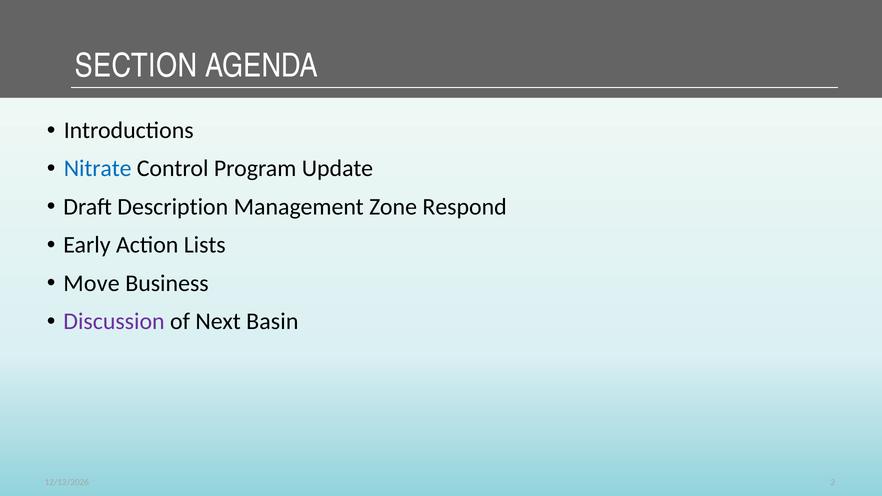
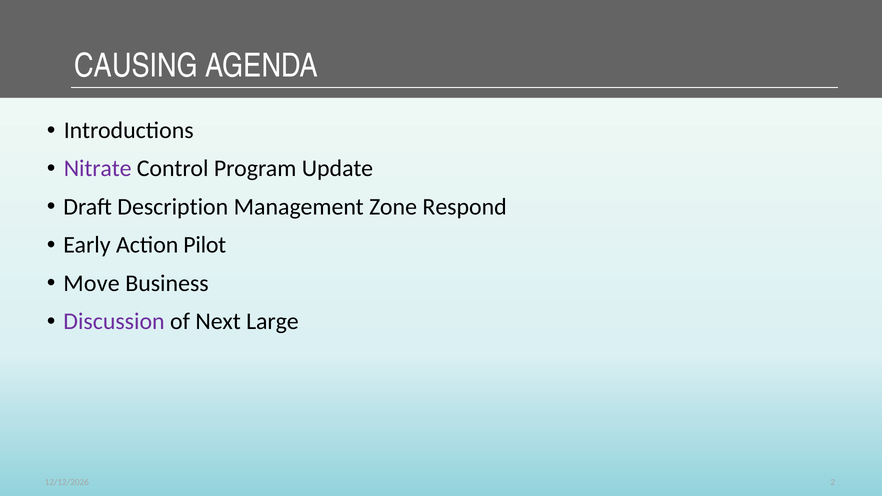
SECTION: SECTION -> CAUSING
Nitrate colour: blue -> purple
Lists: Lists -> Pilot
Basin: Basin -> Large
